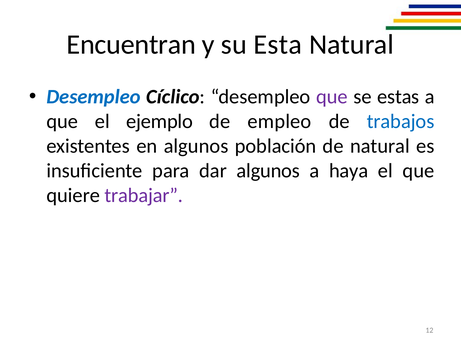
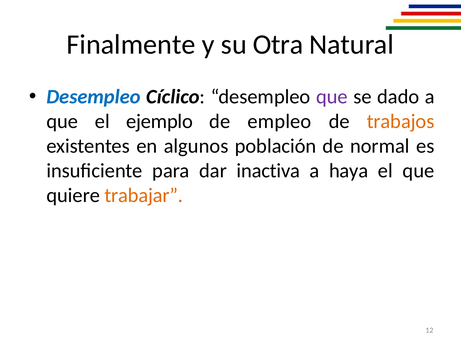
Encuentran: Encuentran -> Finalmente
Esta: Esta -> Otra
estas: estas -> dado
trabajos colour: blue -> orange
de natural: natural -> normal
dar algunos: algunos -> inactiva
trabajar colour: purple -> orange
